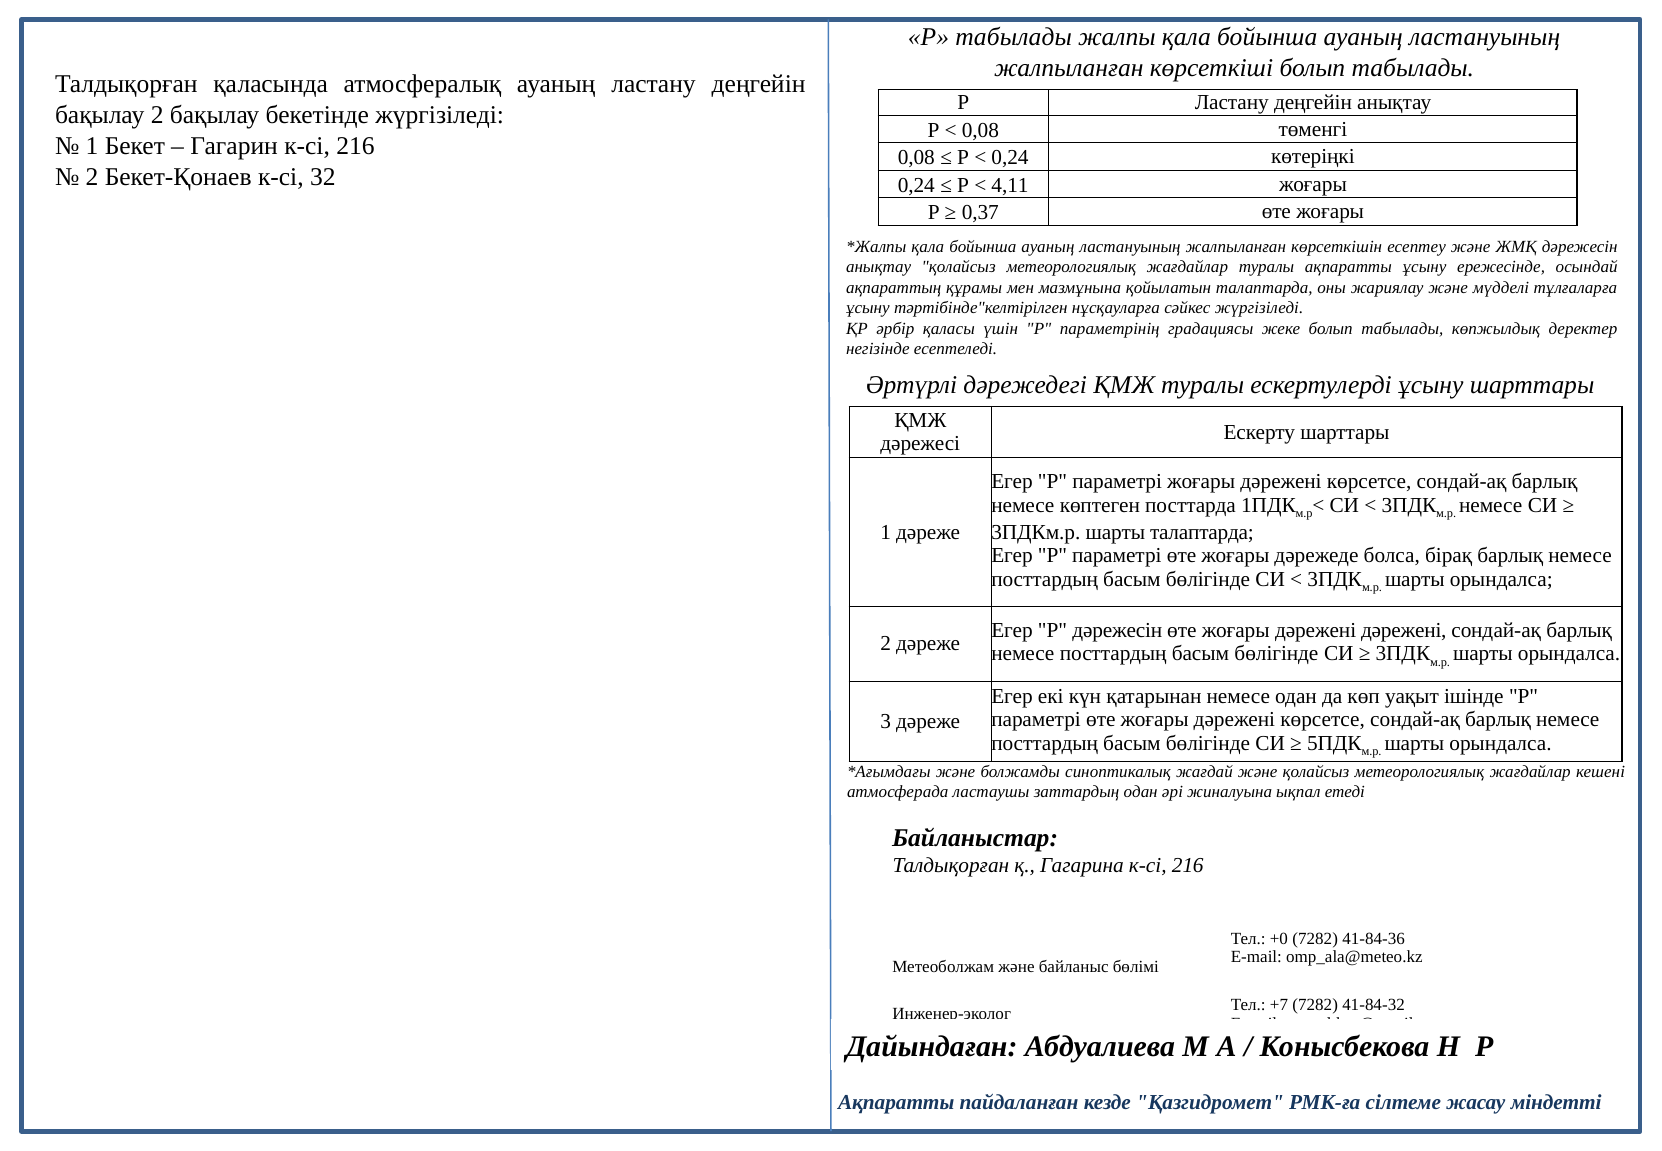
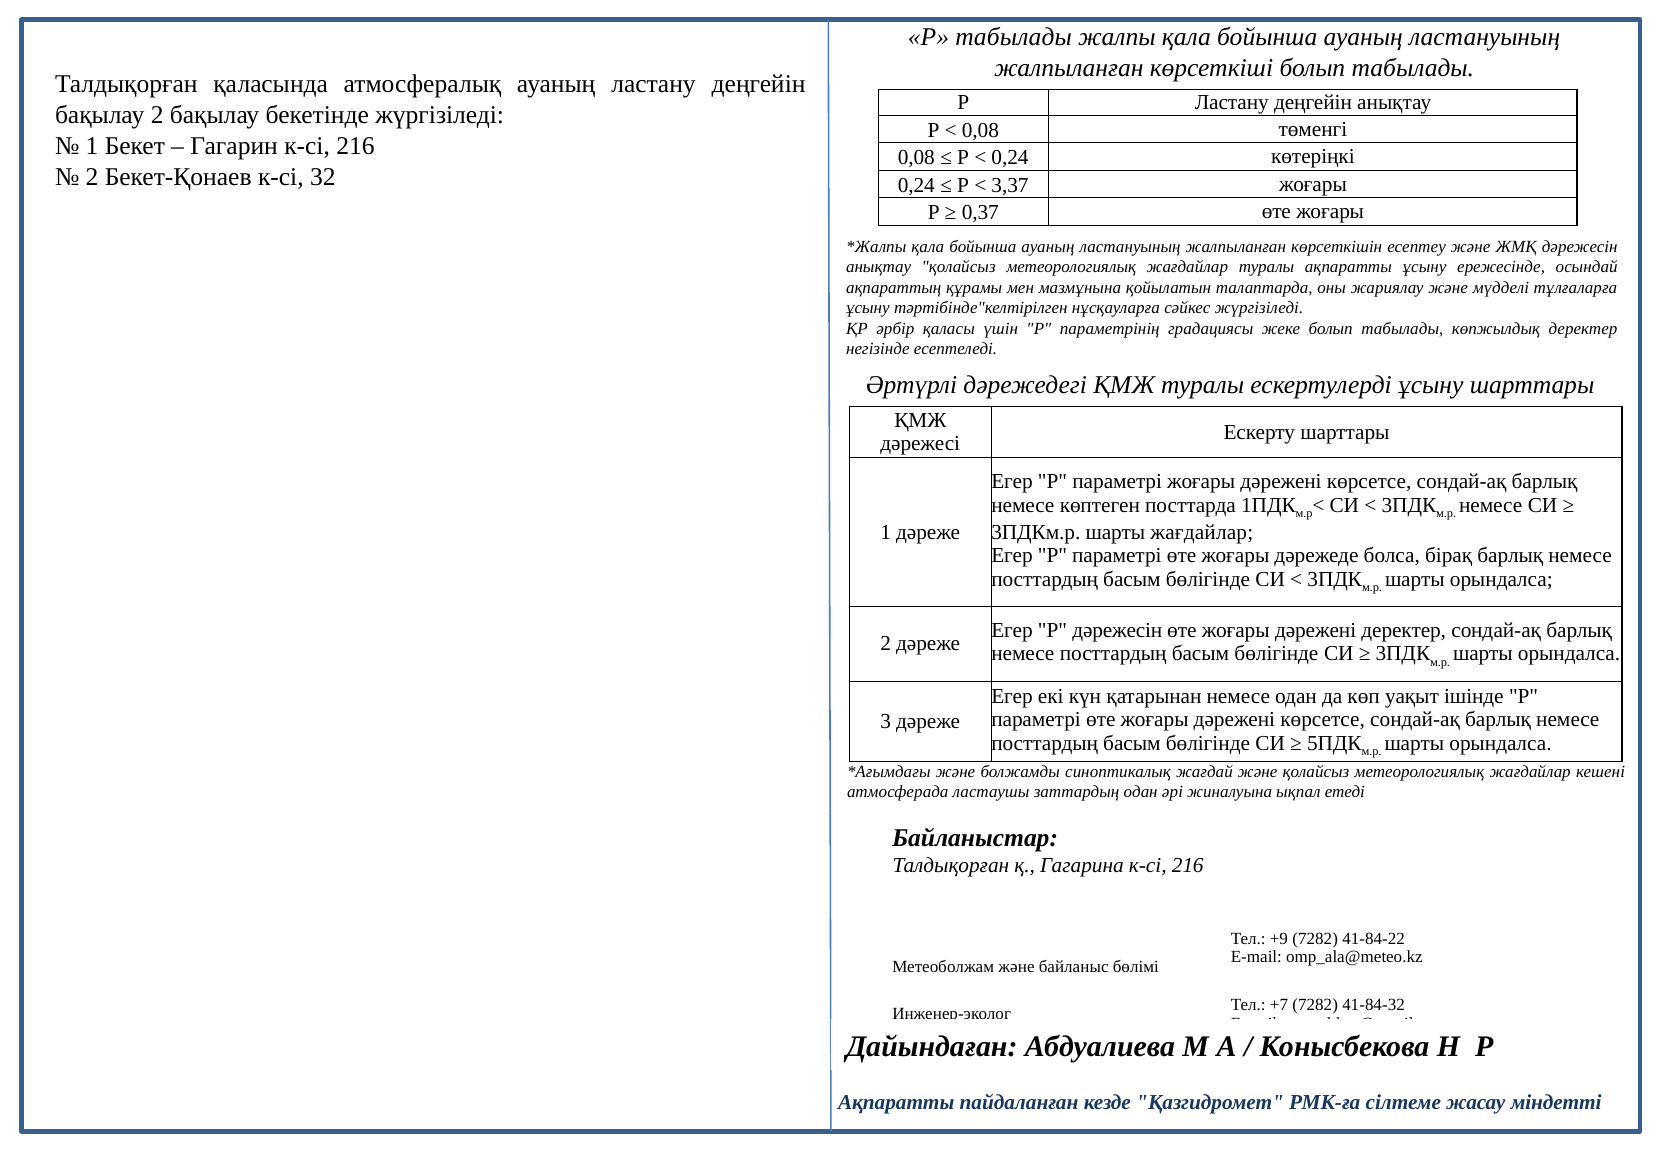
4,11: 4,11 -> 3,37
шарты талаптарда: талаптарда -> жағдайлар
дәрежені дәрежені: дәрежені -> деректер
+0: +0 -> +9
41-84-36: 41-84-36 -> 41-84-22
